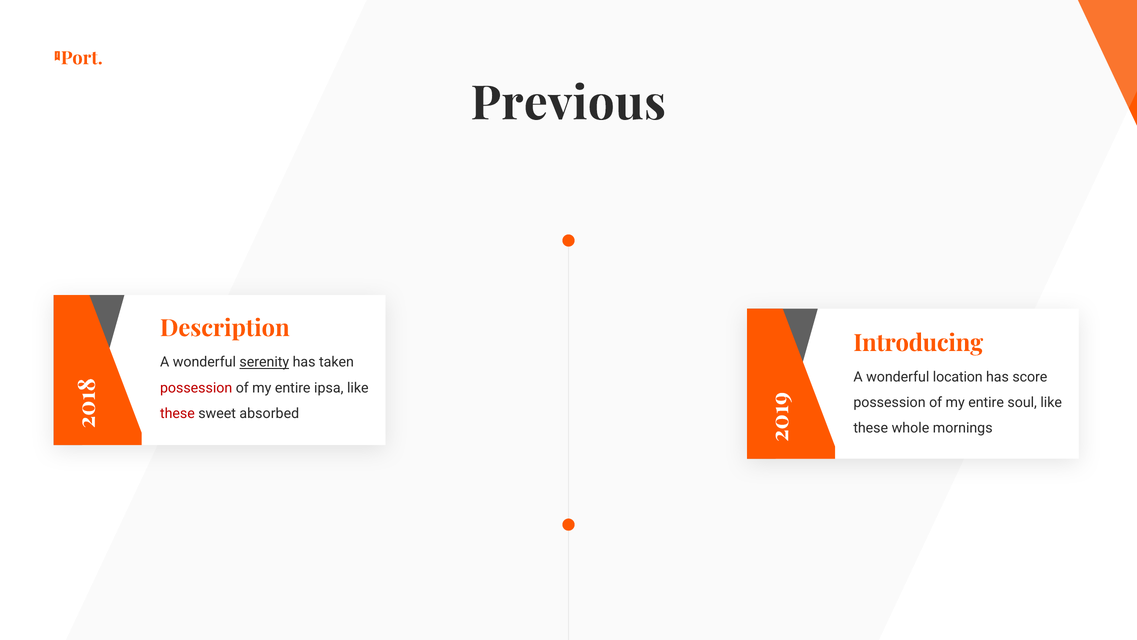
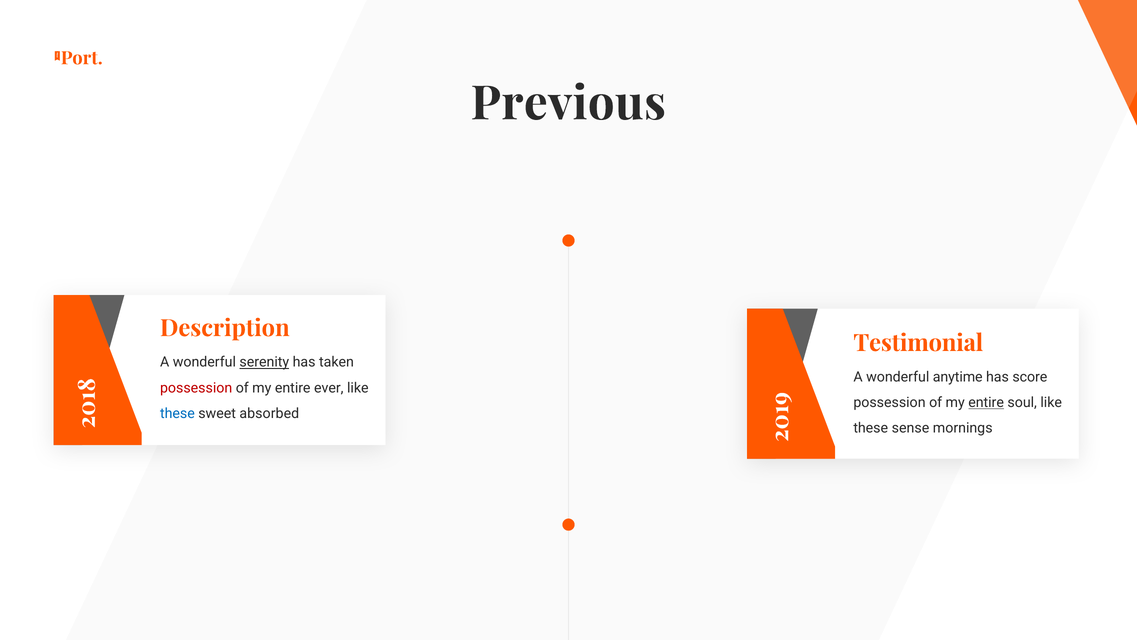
Introducing: Introducing -> Testimonial
location: location -> anytime
ipsa: ipsa -> ever
entire at (986, 402) underline: none -> present
these at (177, 413) colour: red -> blue
whole: whole -> sense
